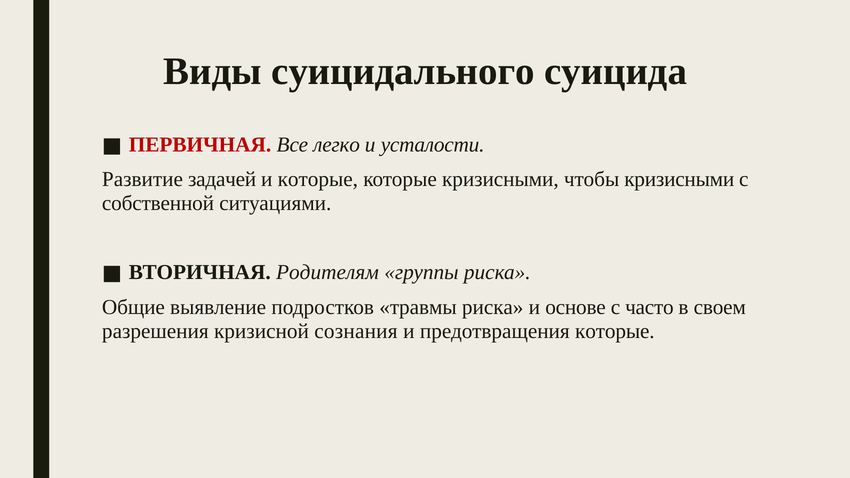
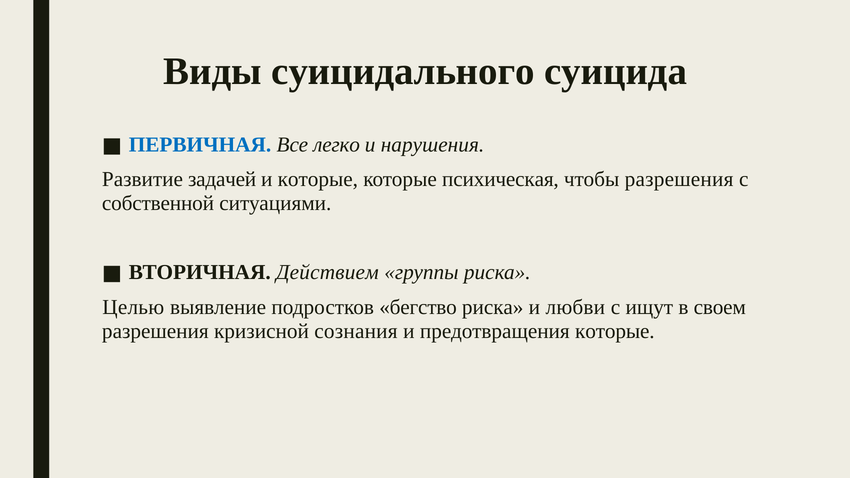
ПЕРВИЧНАЯ colour: red -> blue
усталости: усталости -> нарушения
которые кризисными: кризисными -> психическая
чтобы кризисными: кризисными -> разрешения
Родителям: Родителям -> Действием
Общие: Общие -> Целью
травмы: травмы -> бегство
основе: основе -> любви
часто: часто -> ищут
